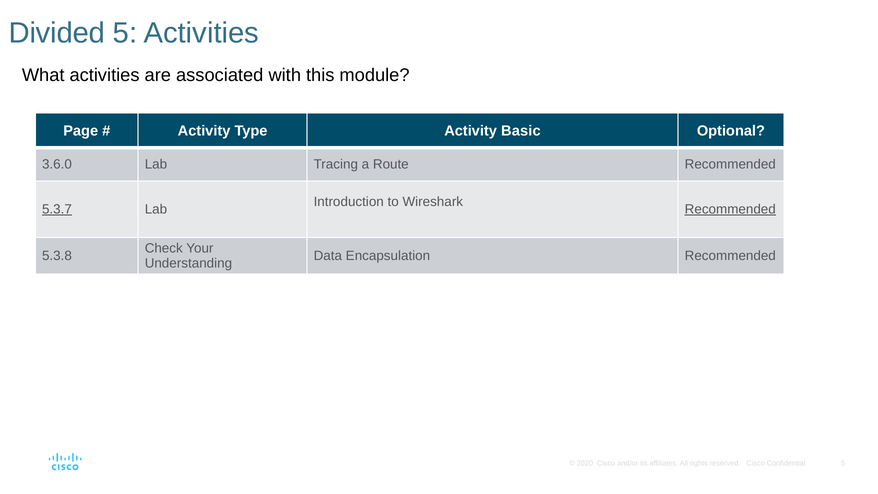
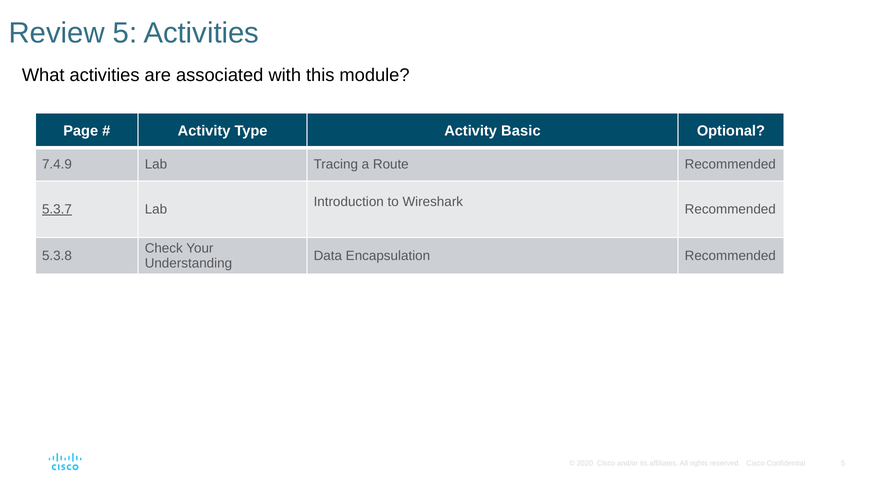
Divided: Divided -> Review
3.6.0: 3.6.0 -> 7.4.9
Recommended at (730, 209) underline: present -> none
